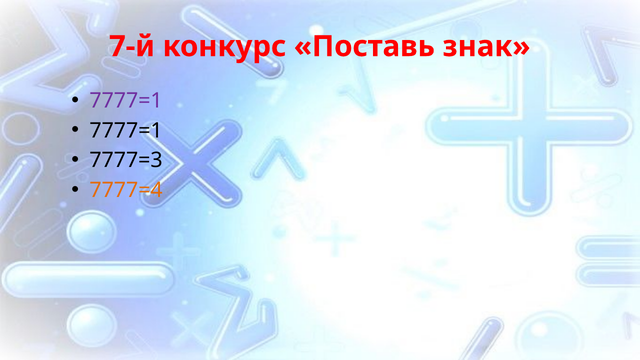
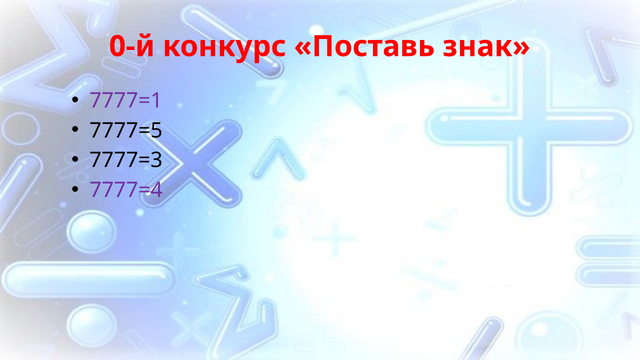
7-й: 7-й -> 0-й
7777=1 at (126, 131): 7777=1 -> 7777=5
7777=4 colour: orange -> purple
